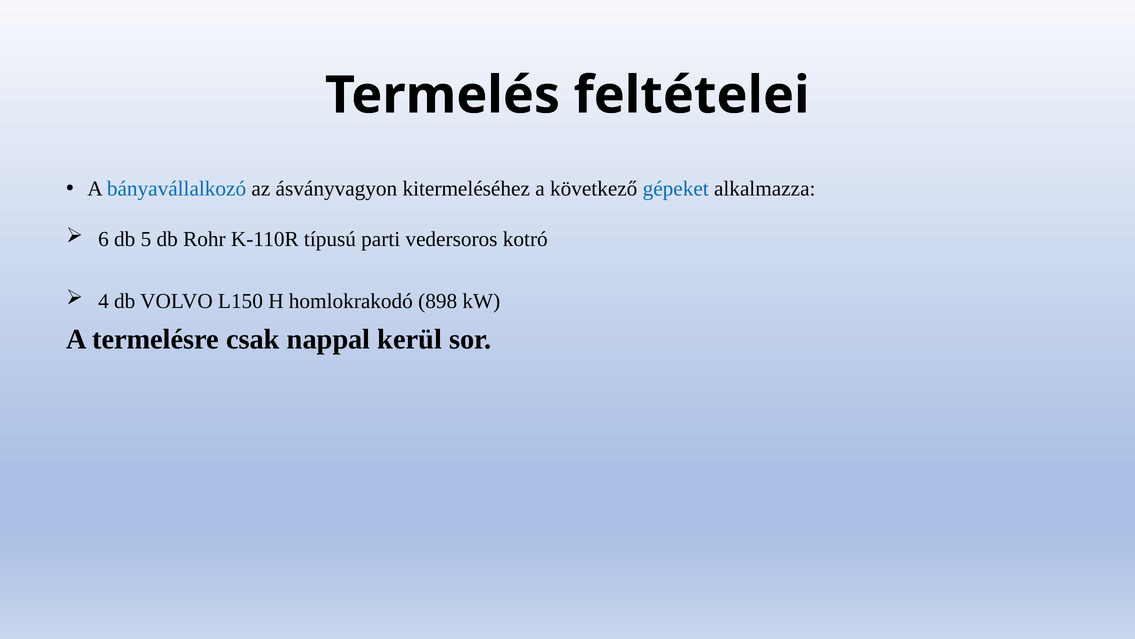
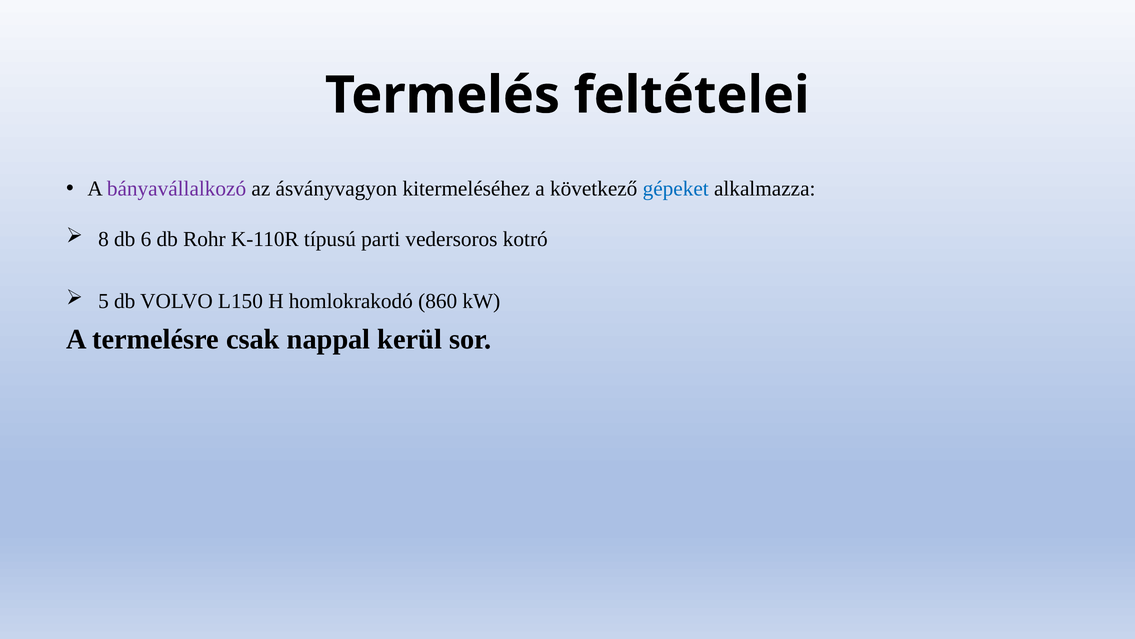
bányavállalkozó colour: blue -> purple
6: 6 -> 8
5: 5 -> 6
4: 4 -> 5
898: 898 -> 860
